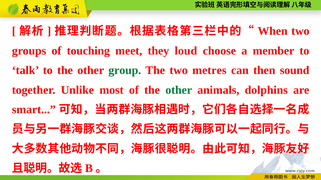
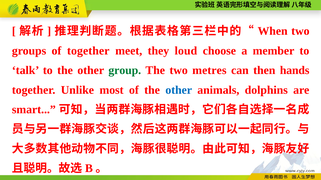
of touching: touching -> together
sound: sound -> hands
other at (179, 90) colour: green -> blue
